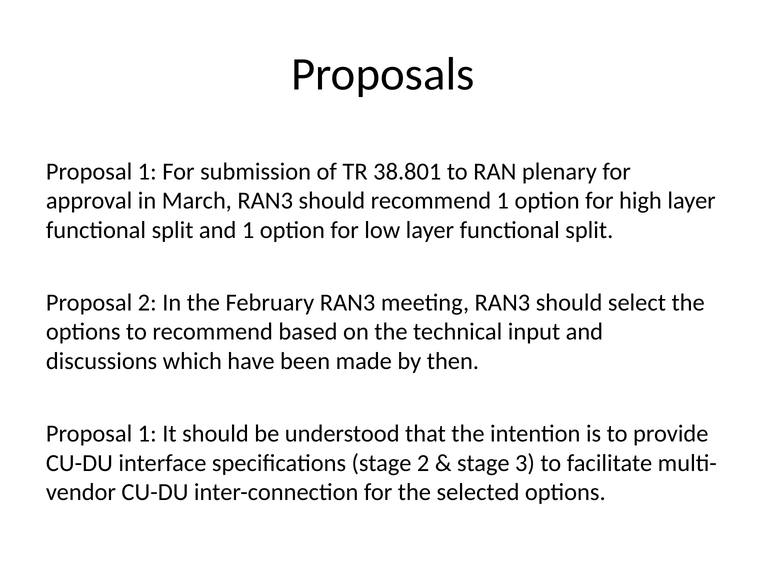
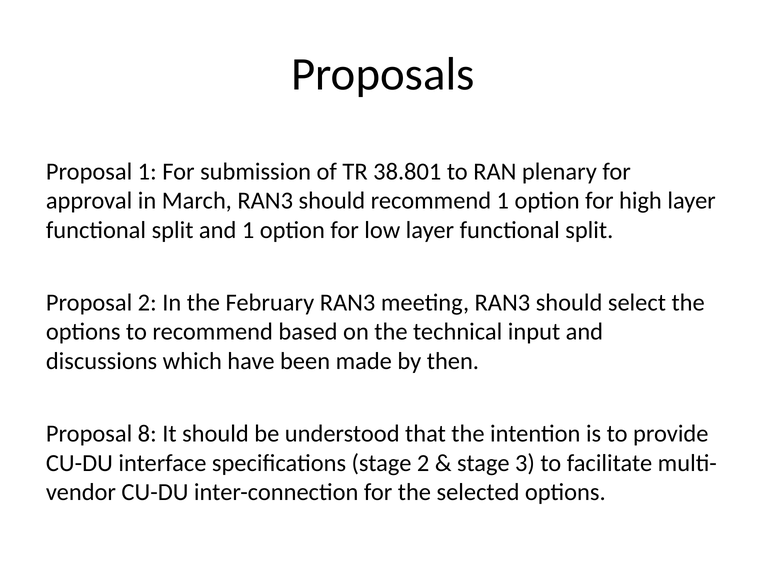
1 at (147, 433): 1 -> 8
